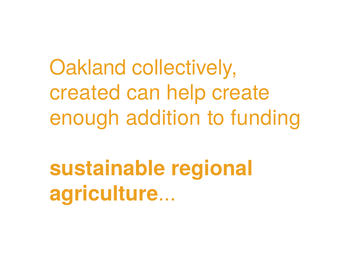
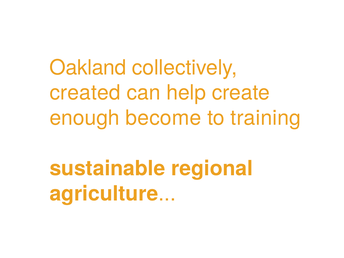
addition: addition -> become
funding: funding -> training
